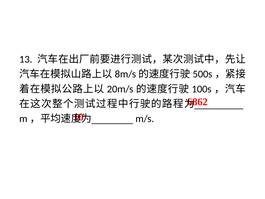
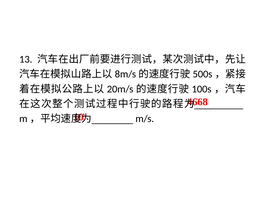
6862: 6862 -> 4668
